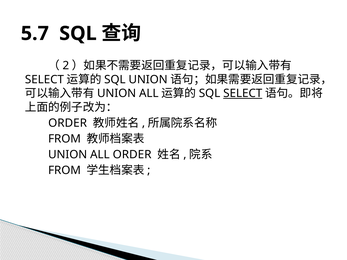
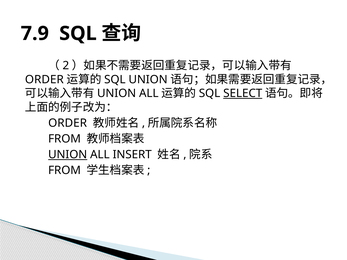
5.7: 5.7 -> 7.9
SELECT at (44, 80): SELECT -> ORDER
UNION at (68, 155) underline: none -> present
ALL ORDER: ORDER -> INSERT
